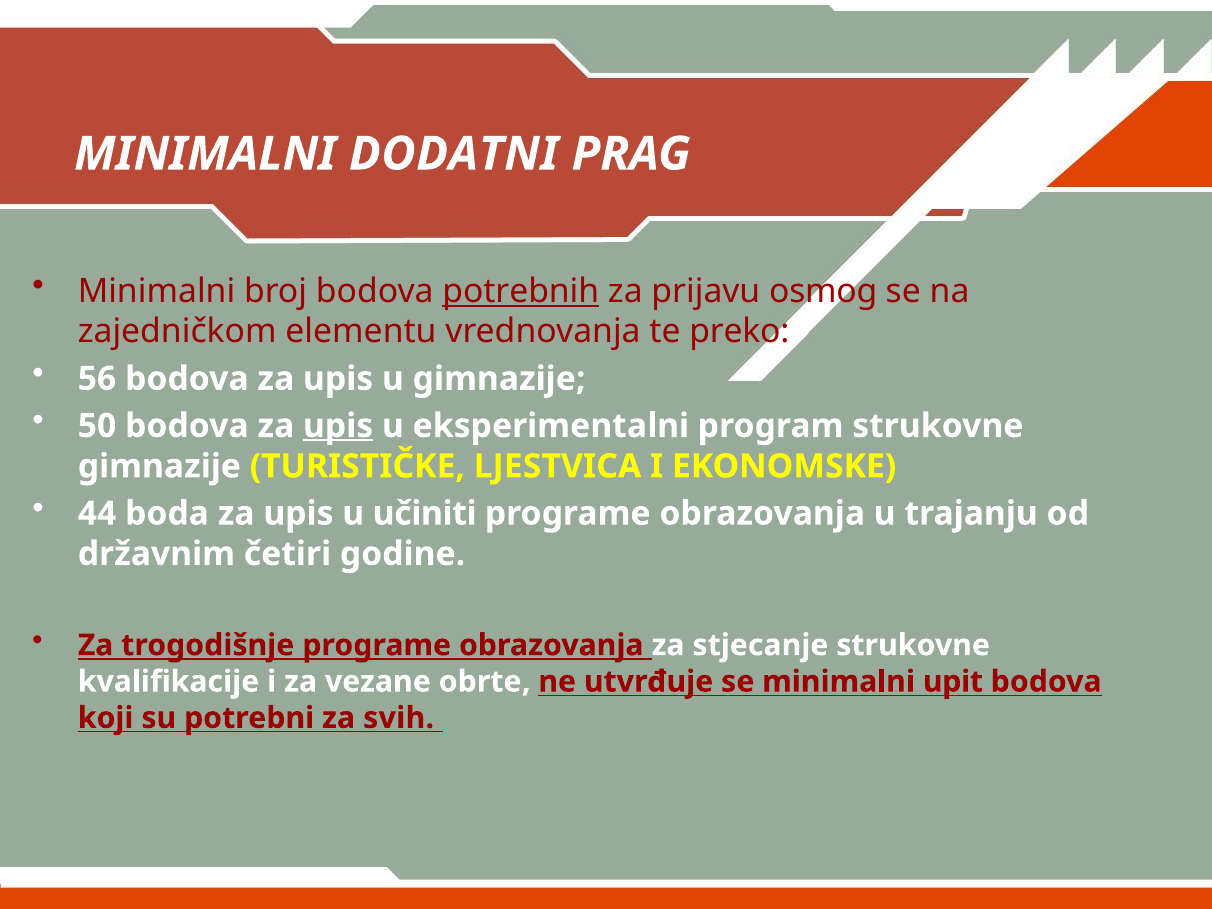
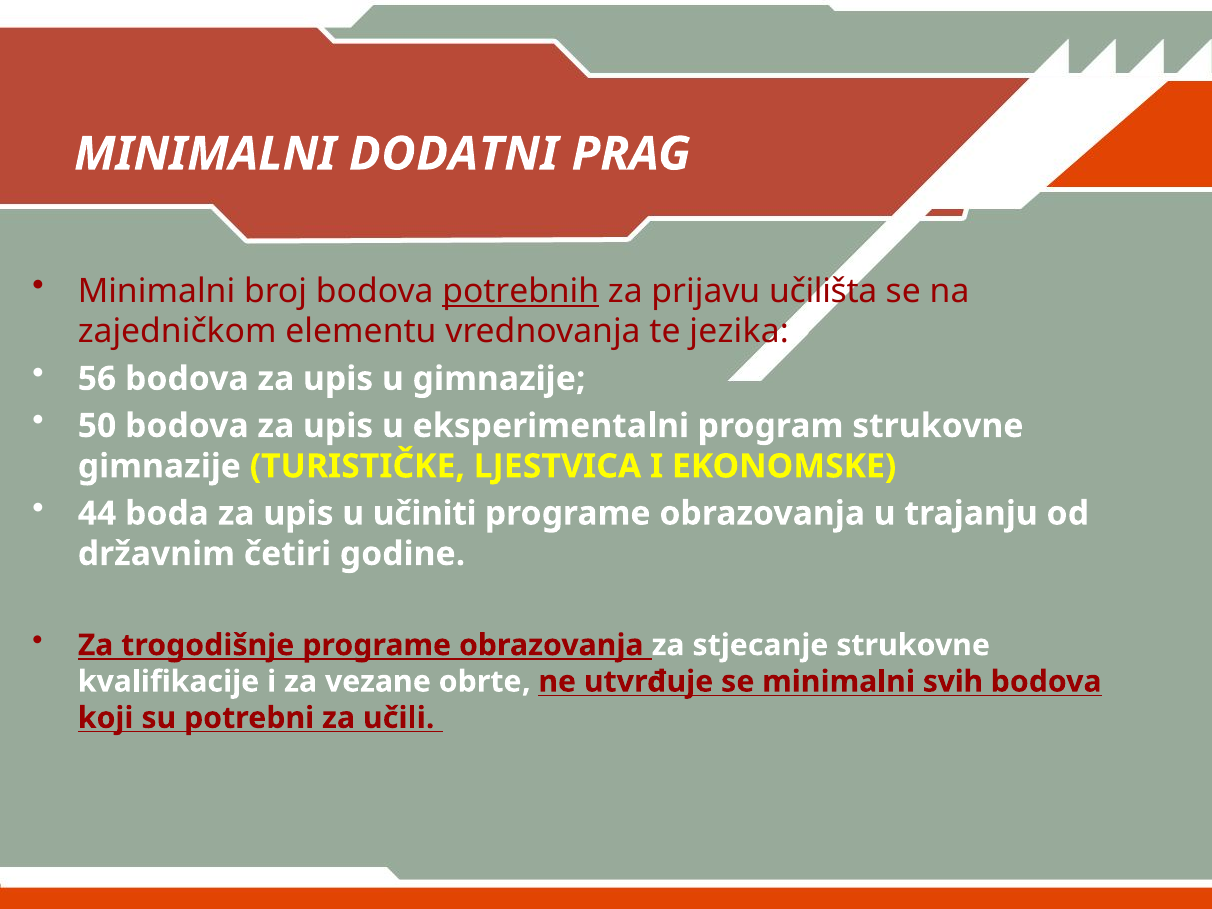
osmog: osmog -> učilišta
preko: preko -> jezika
upis at (338, 426) underline: present -> none
upit: upit -> svih
svih: svih -> učili
